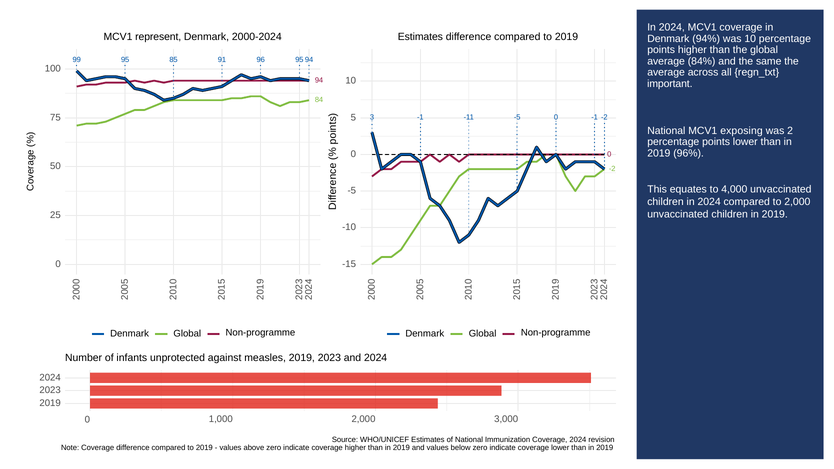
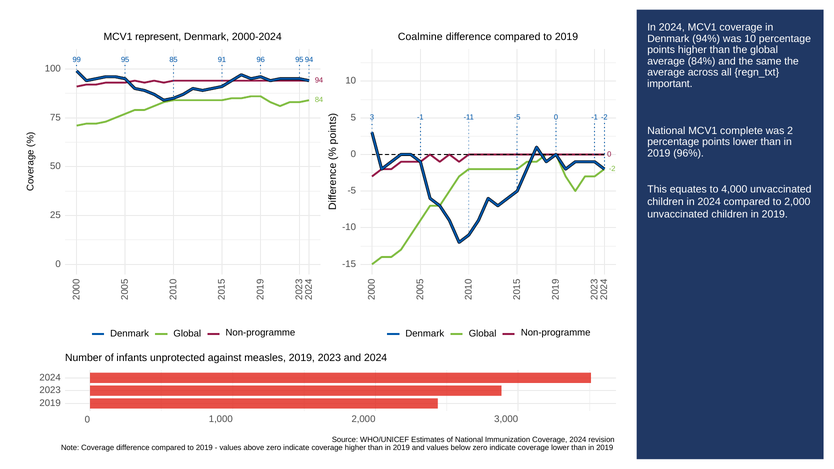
Estimates at (420, 37): Estimates -> Coalmine
exposing: exposing -> complete
